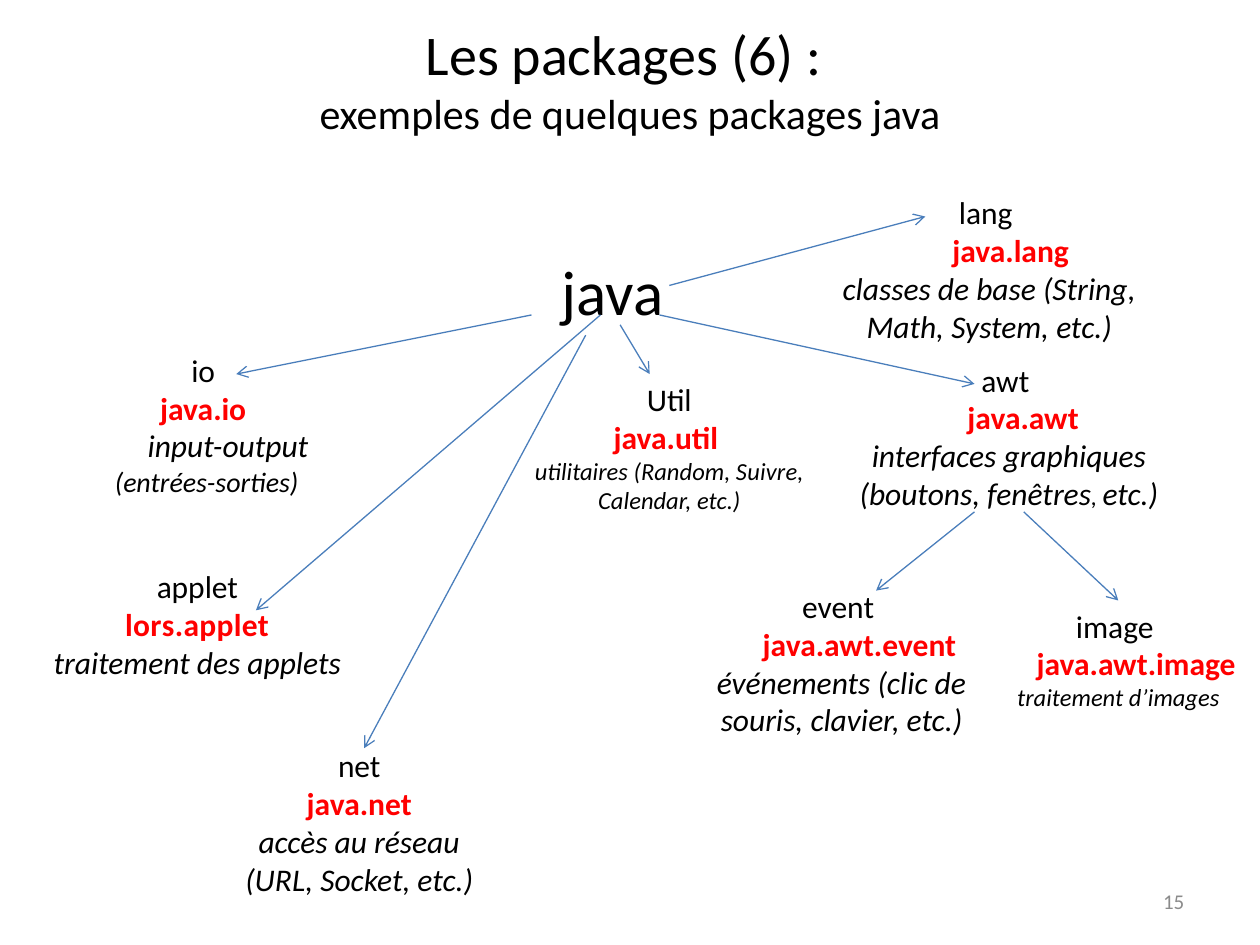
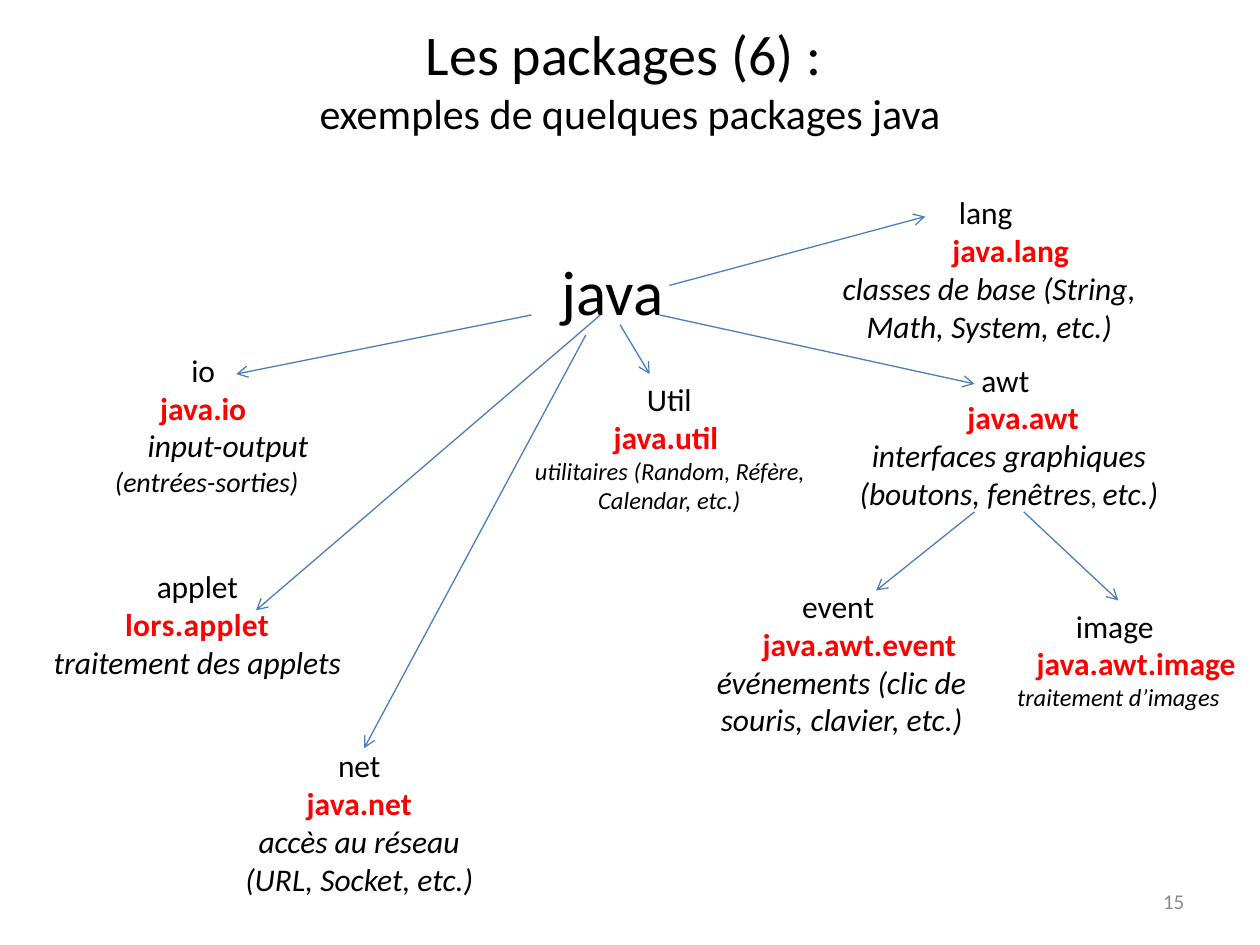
Suivre: Suivre -> Réfère
